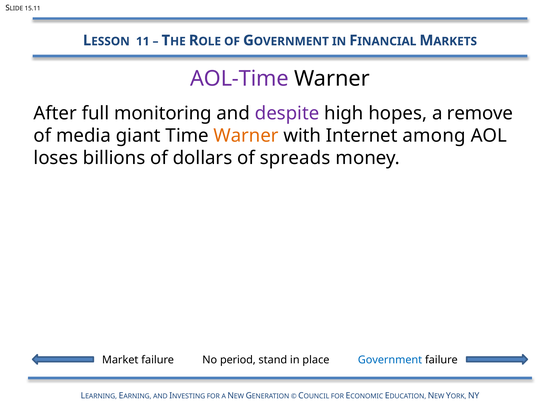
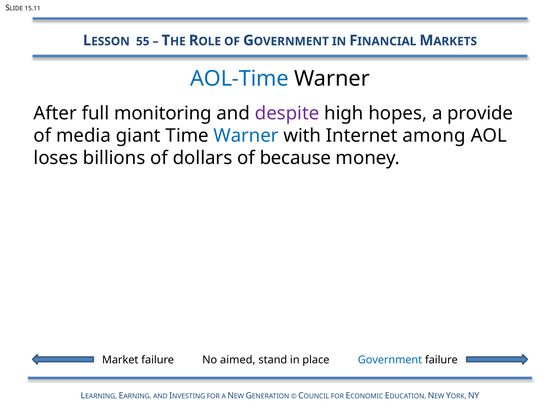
11: 11 -> 55
AOL-Time colour: purple -> blue
remove: remove -> provide
Warner at (246, 136) colour: orange -> blue
spreads: spreads -> because
period: period -> aimed
